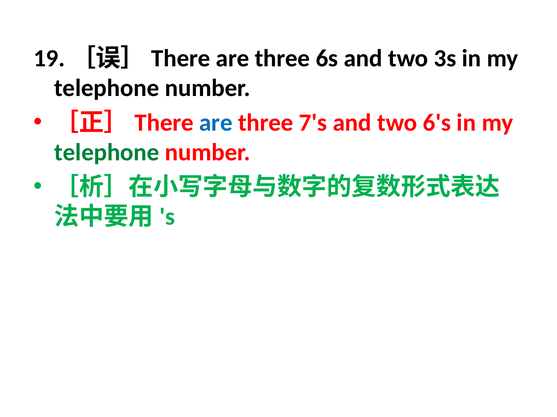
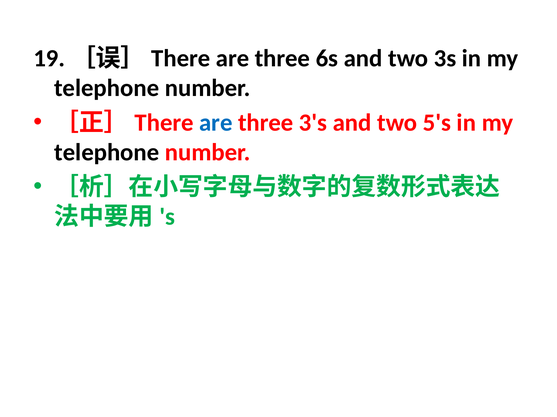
7's: 7's -> 3's
6's: 6's -> 5's
telephone at (107, 153) colour: green -> black
